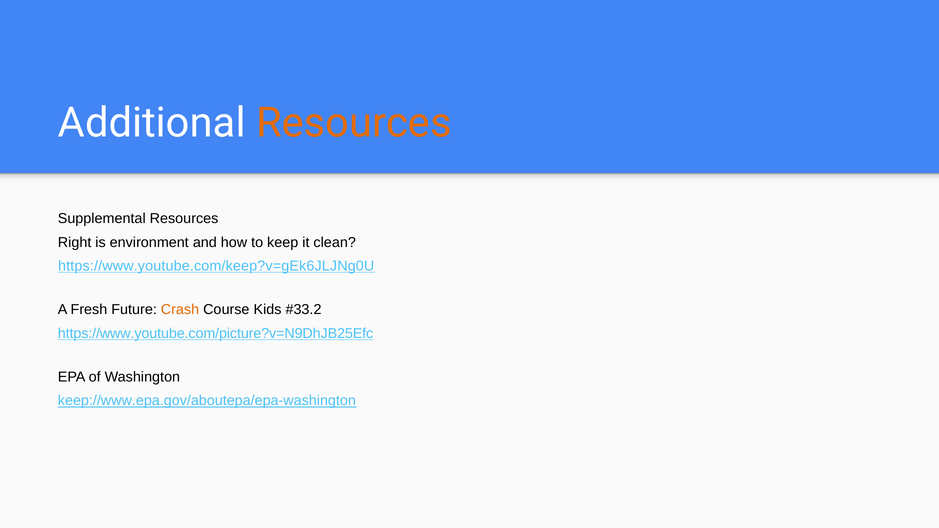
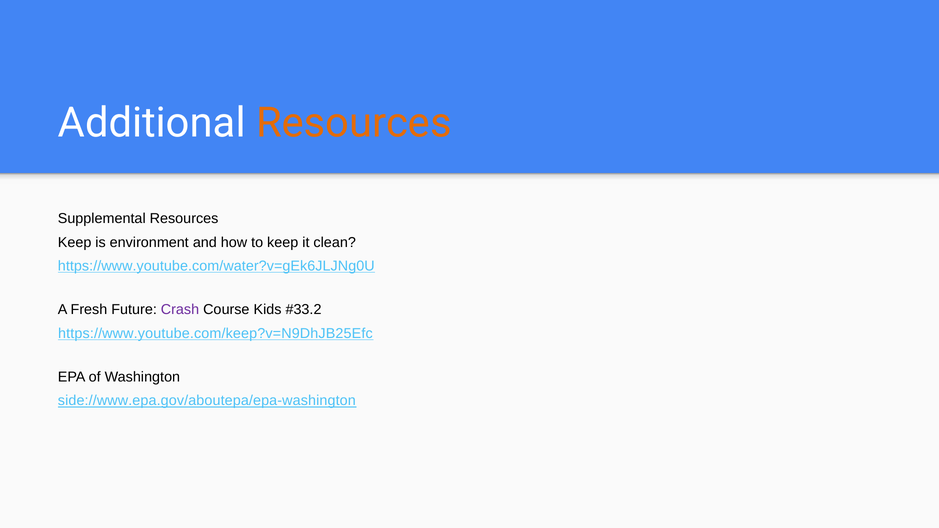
Right at (75, 242): Right -> Keep
https://www.youtube.com/keep?v=gEk6JLJNg0U: https://www.youtube.com/keep?v=gEk6JLJNg0U -> https://www.youtube.com/water?v=gEk6JLJNg0U
Crash colour: orange -> purple
https://www.youtube.com/picture?v=N9DhJB25Efc: https://www.youtube.com/picture?v=N9DhJB25Efc -> https://www.youtube.com/keep?v=N9DhJB25Efc
keep://www.epa.gov/aboutepa/epa-washington: keep://www.epa.gov/aboutepa/epa-washington -> side://www.epa.gov/aboutepa/epa-washington
